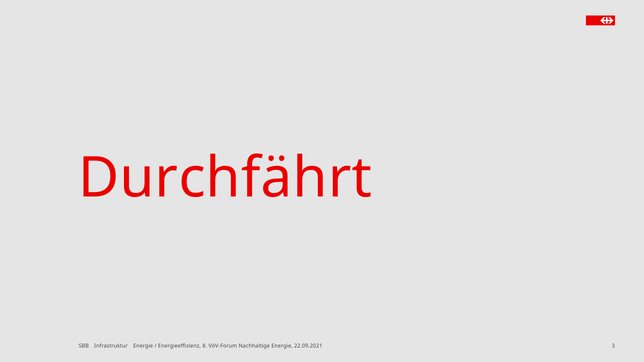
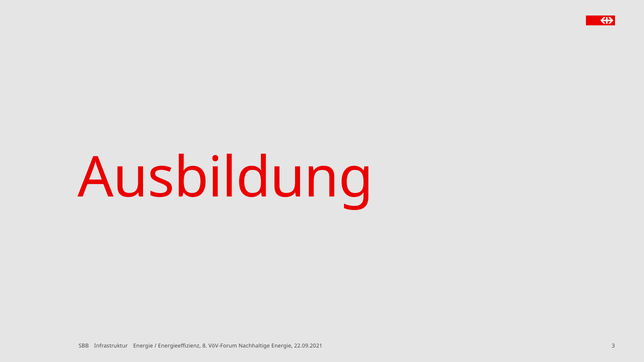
Durchfährt: Durchfährt -> Ausbildung
